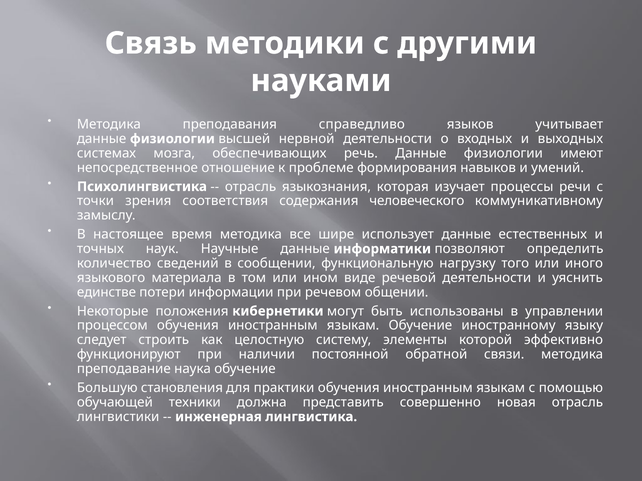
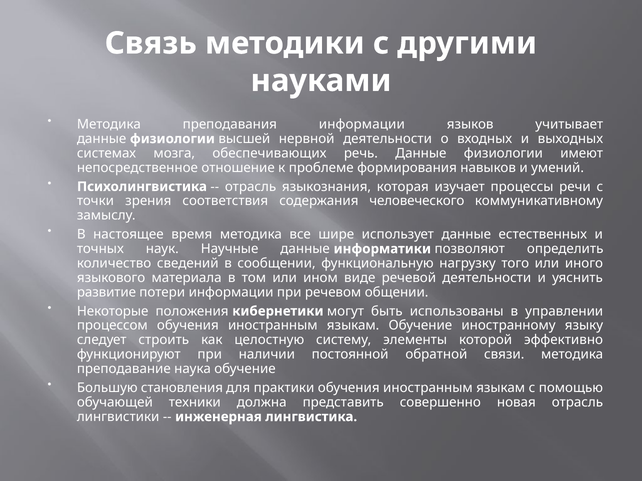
преподавания справедливо: справедливо -> информации
единстве: единстве -> развитие
